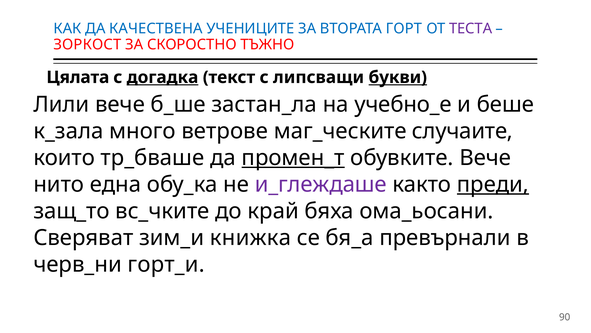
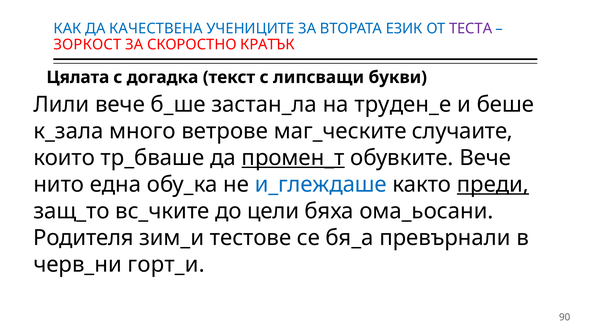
ГОРТ: ГОРТ -> ЕЗИК
ТЪЖНО: ТЪЖНО -> КРАТЪК
догадка underline: present -> none
букви underline: present -> none
учебно_е: учебно_е -> труден_е
и_глеждаше colour: purple -> blue
край: край -> цели
Сверяват: Сверяват -> Родителя
книжка: книжка -> тестове
